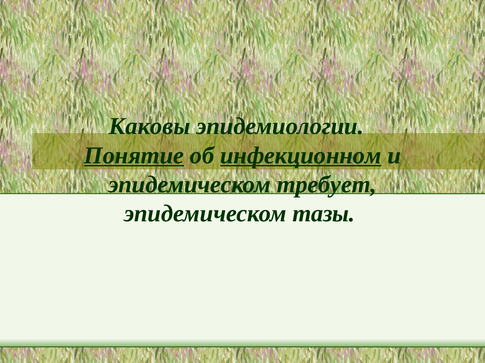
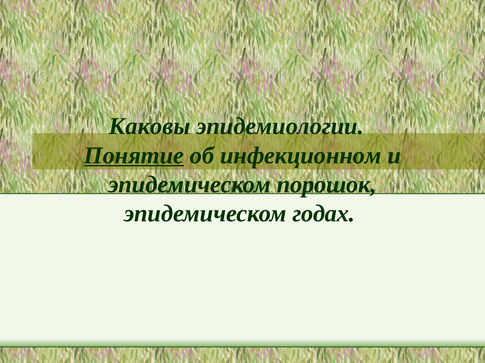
инфекционном underline: present -> none
требует: требует -> порошок
тазы: тазы -> годах
